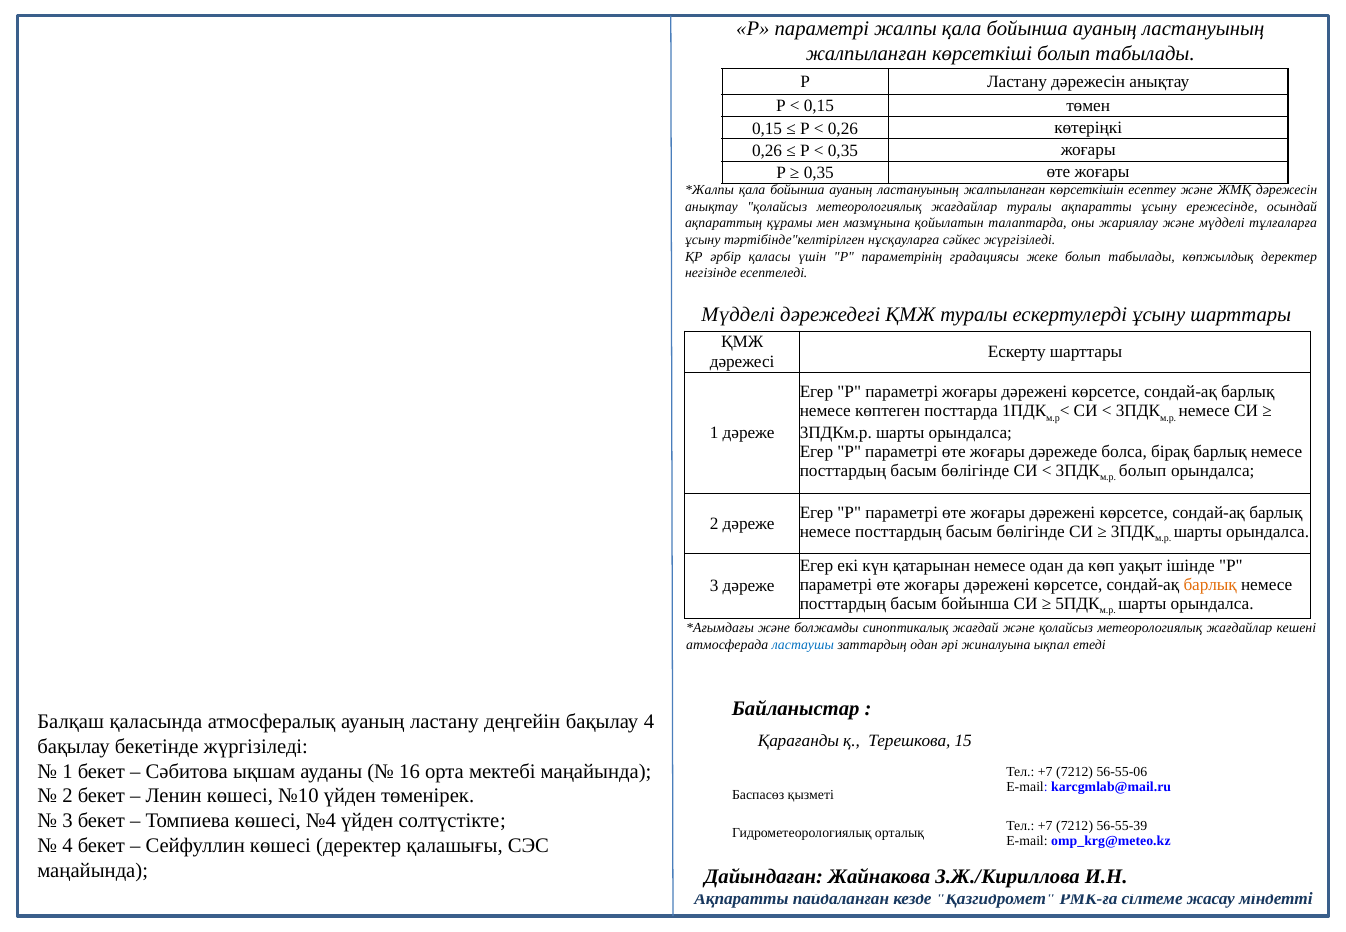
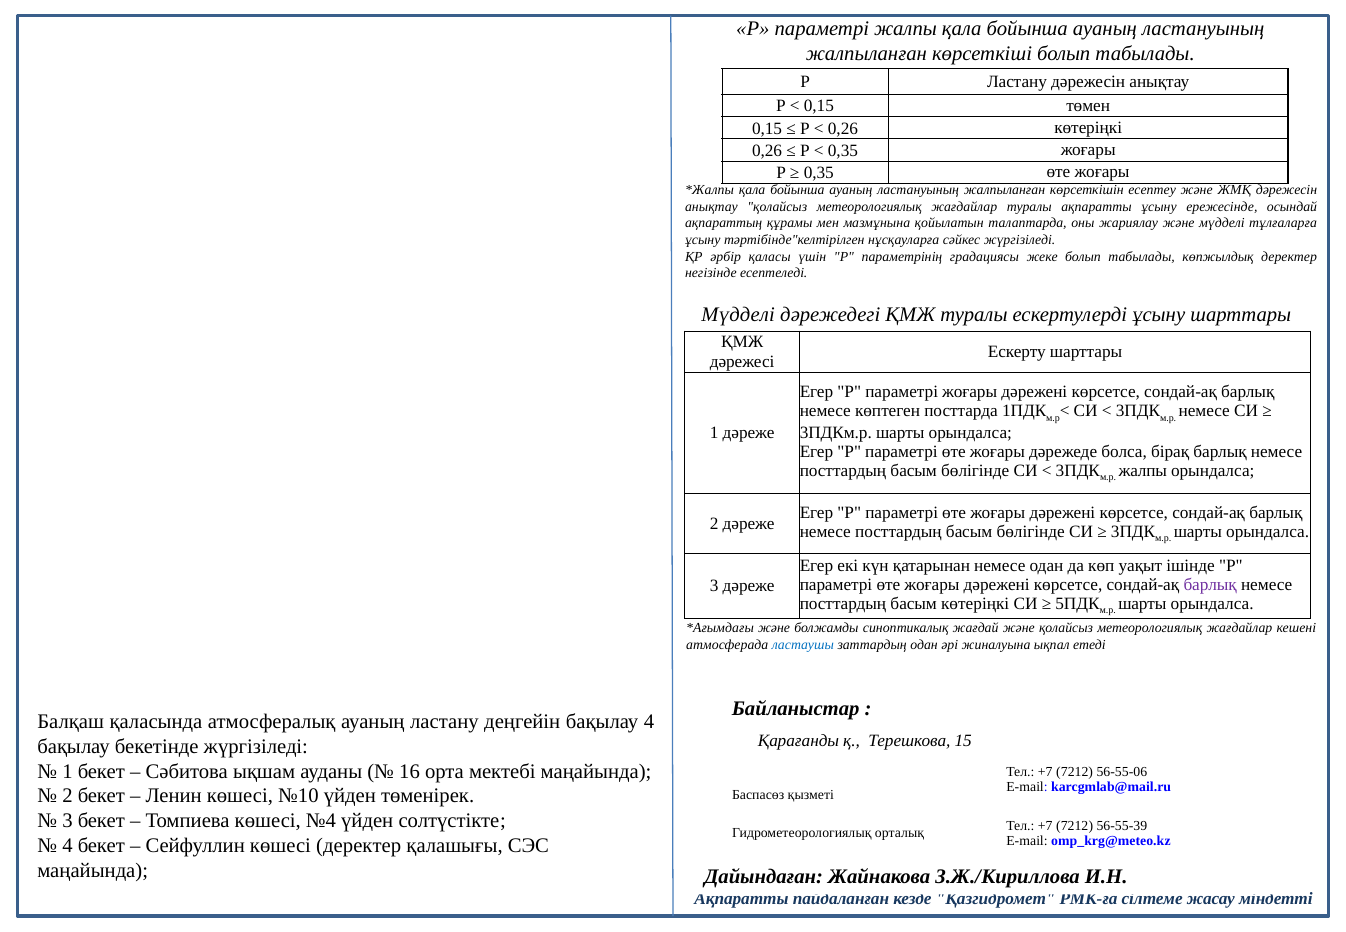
болып at (1143, 471): болып -> жалпы
барлық at (1210, 585) colour: orange -> purple
басым бойынша: бойынша -> көтеріңкі
